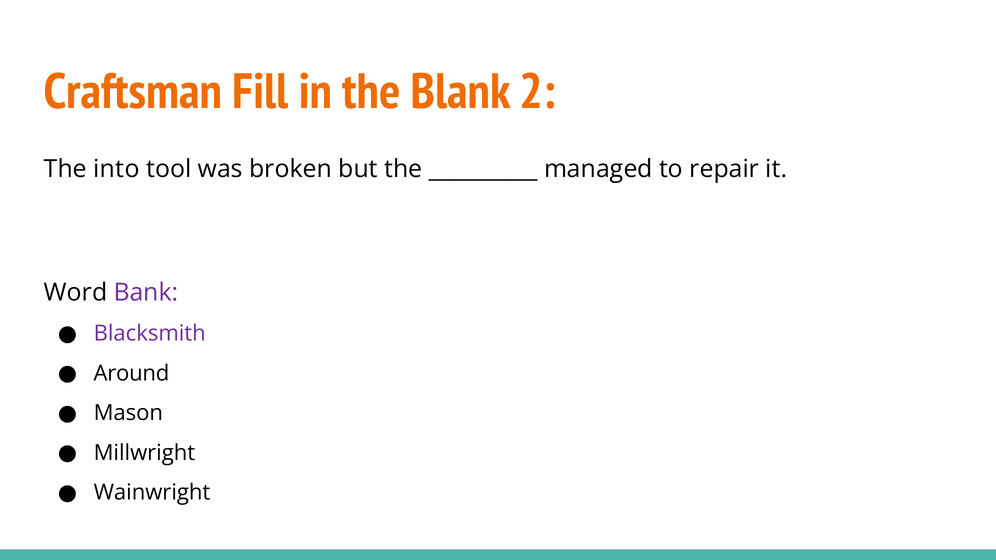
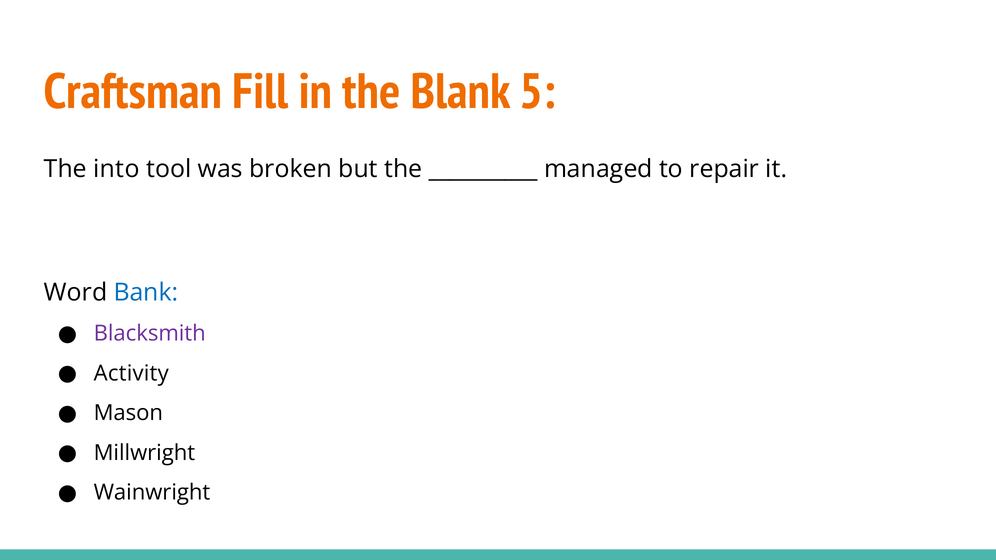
2: 2 -> 5
Bank colour: purple -> blue
Around: Around -> Activity
